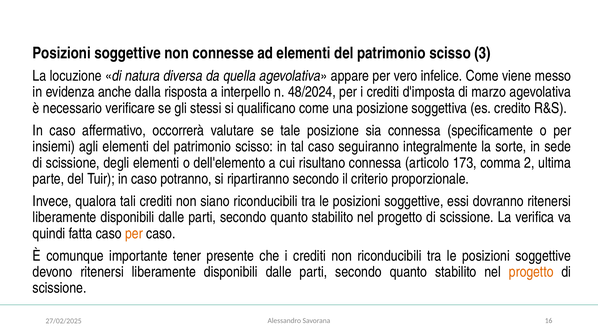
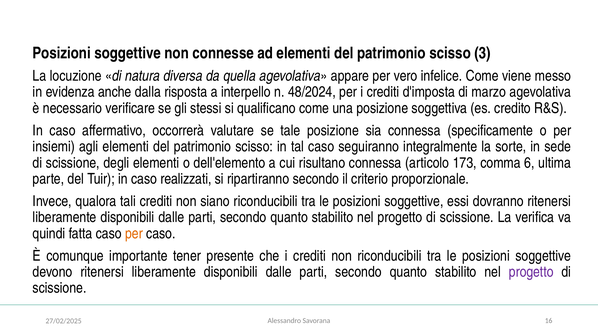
2: 2 -> 6
potranno: potranno -> realizzati
progetto at (531, 272) colour: orange -> purple
